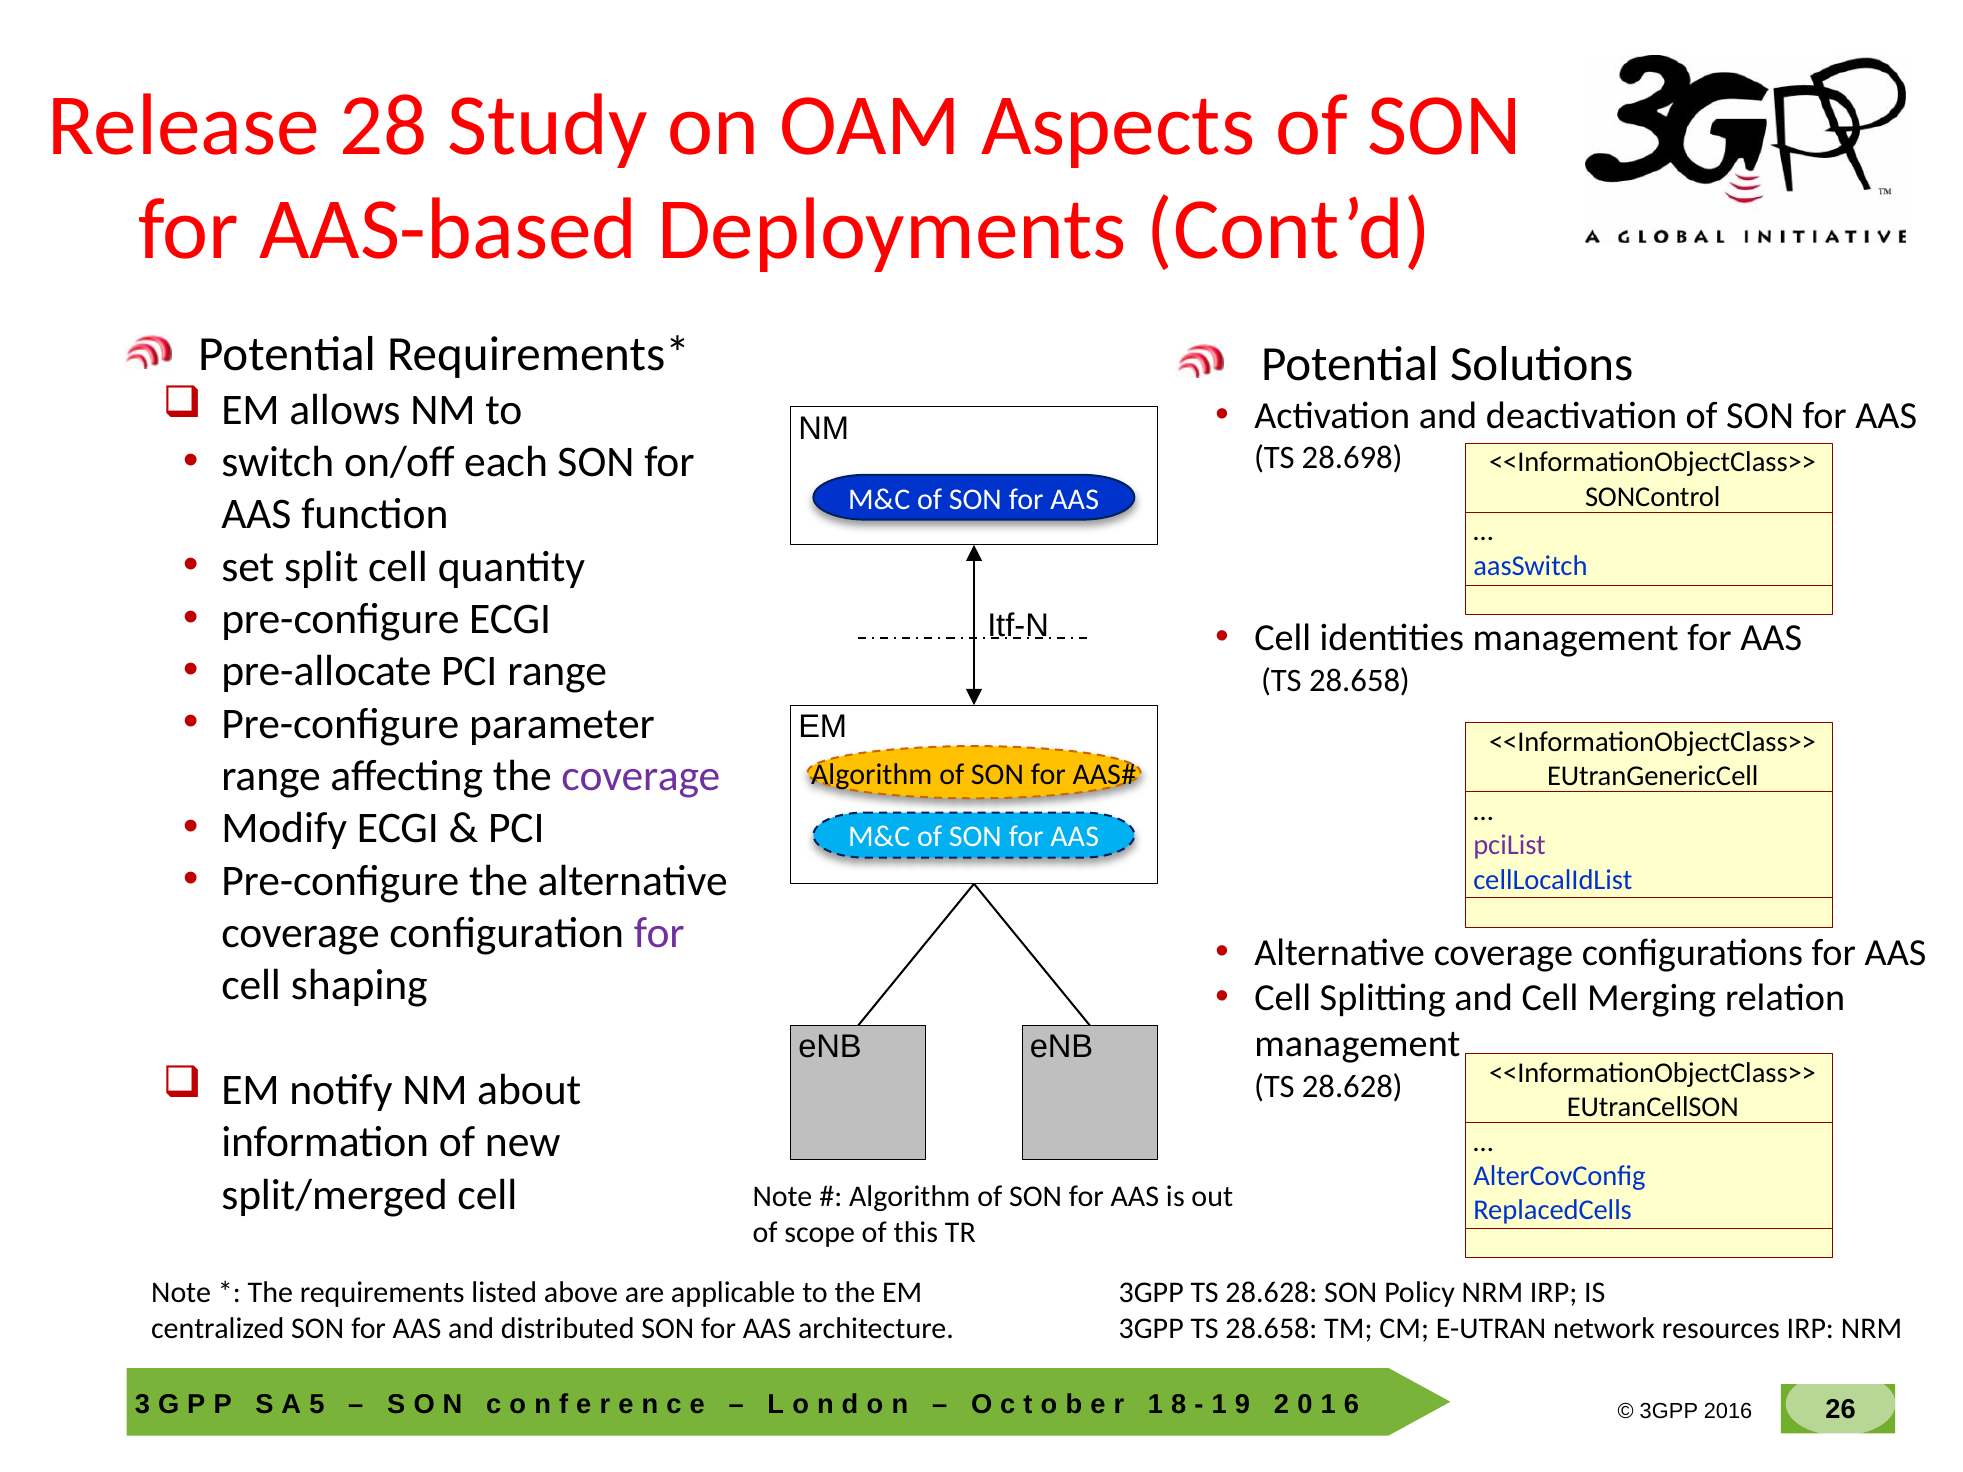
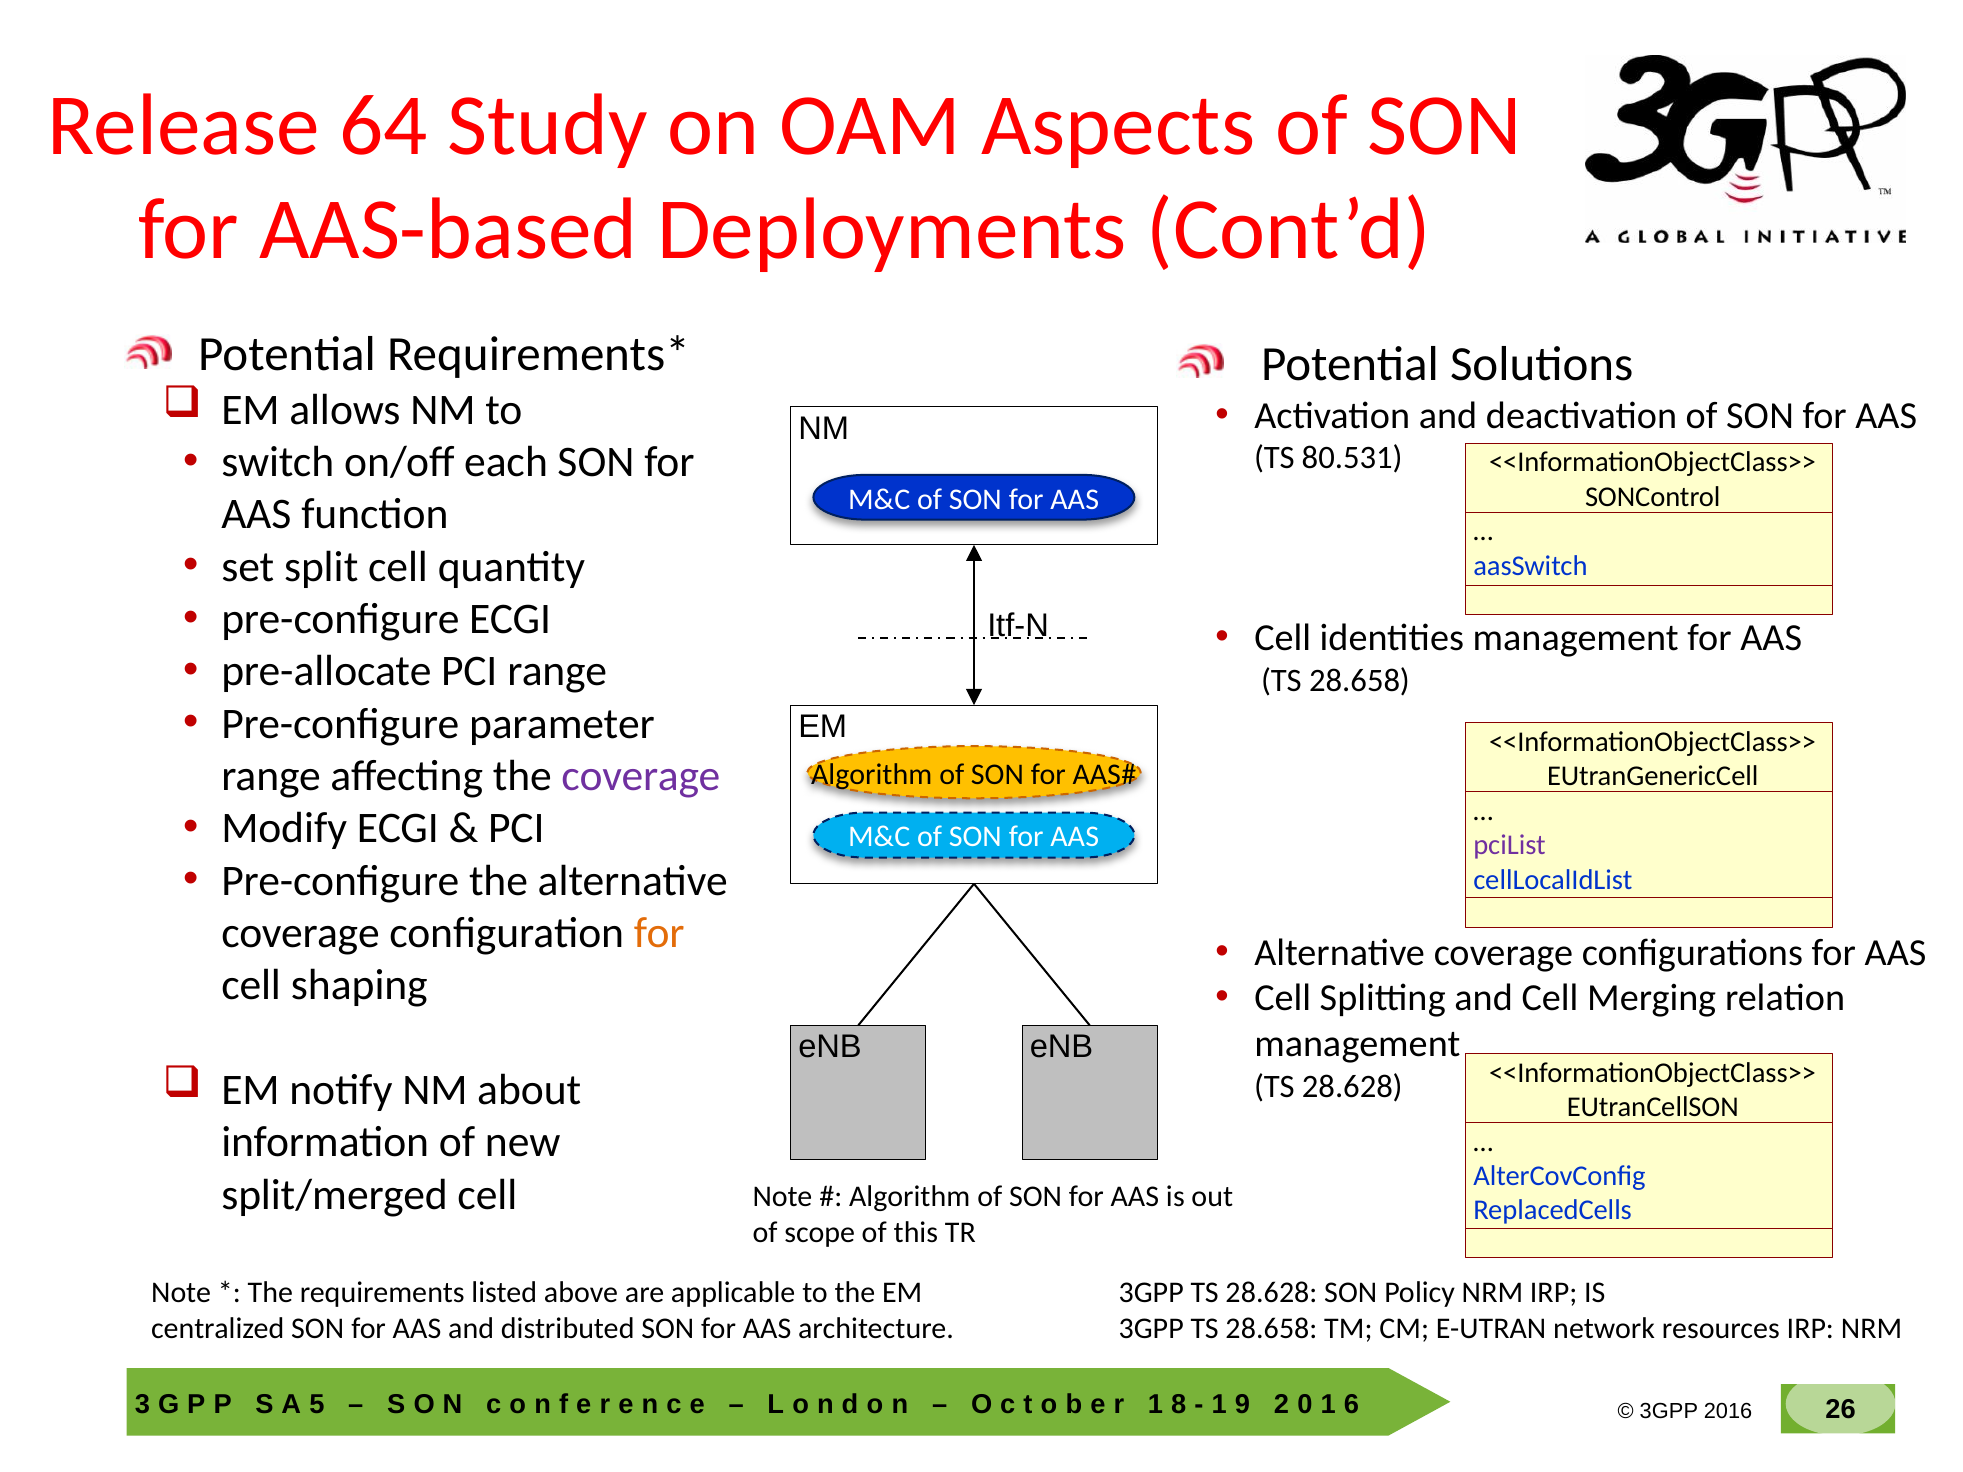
28: 28 -> 64
28.698: 28.698 -> 80.531
for at (659, 933) colour: purple -> orange
